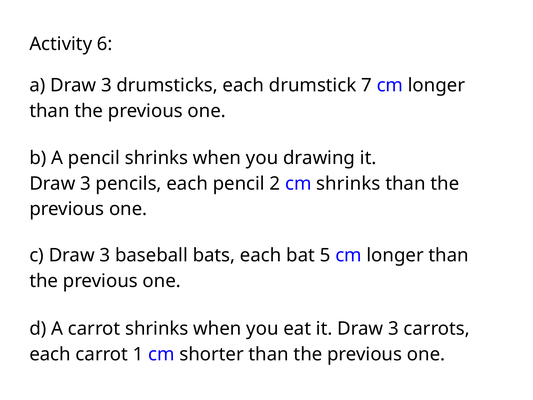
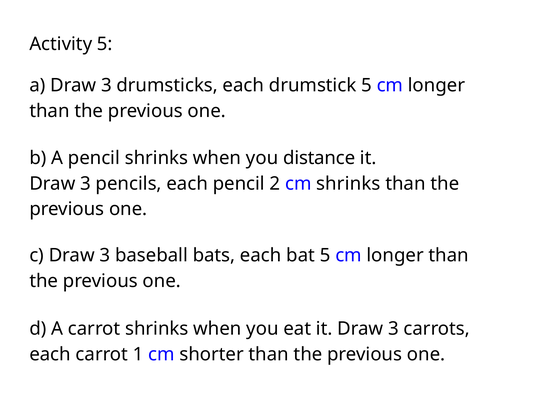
Activity 6: 6 -> 5
drumstick 7: 7 -> 5
drawing: drawing -> distance
